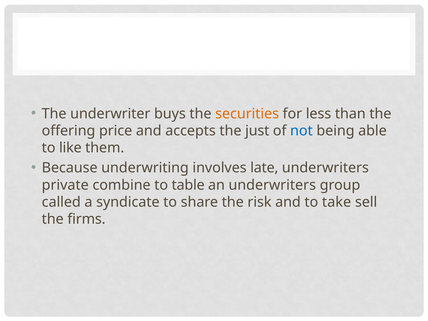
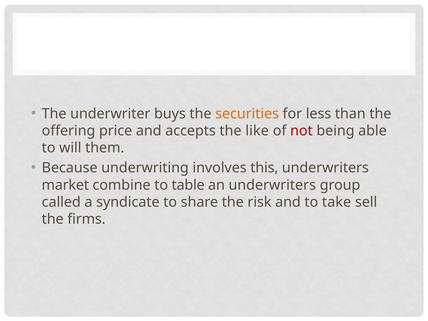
just: just -> like
not colour: blue -> red
like: like -> will
late: late -> this
private: private -> market
